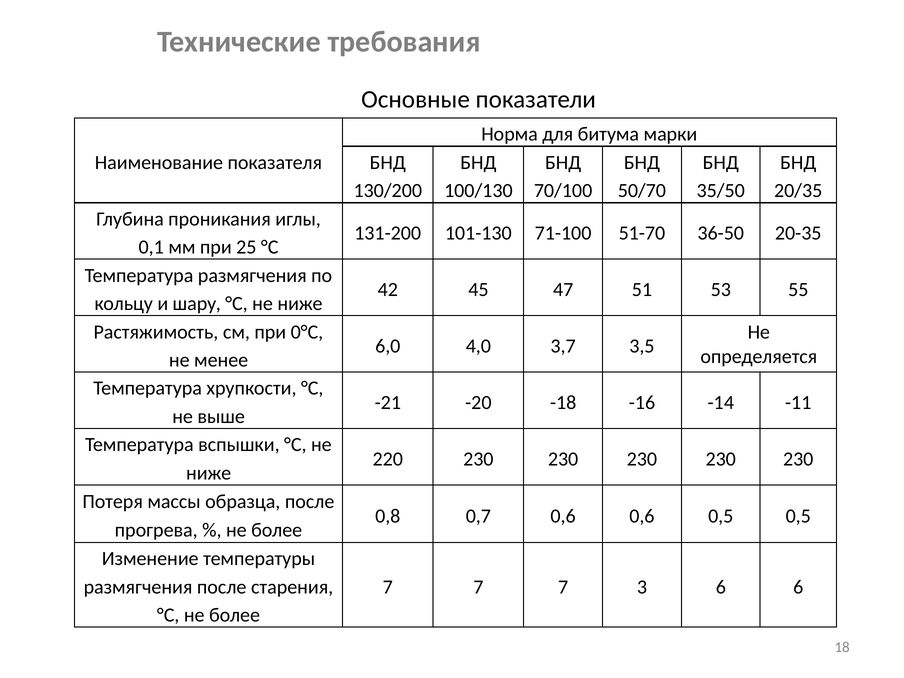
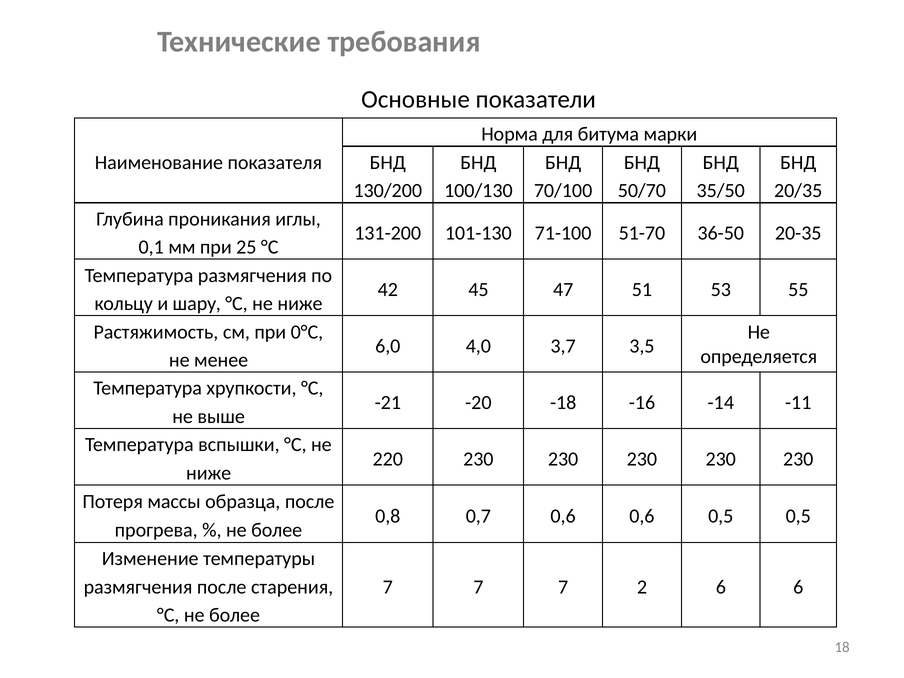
3: 3 -> 2
